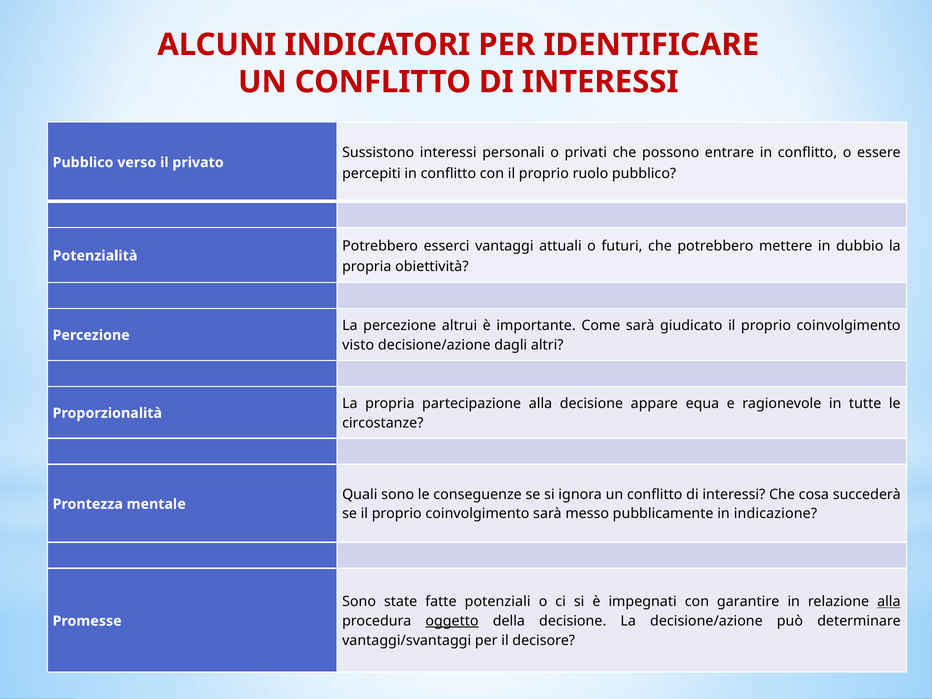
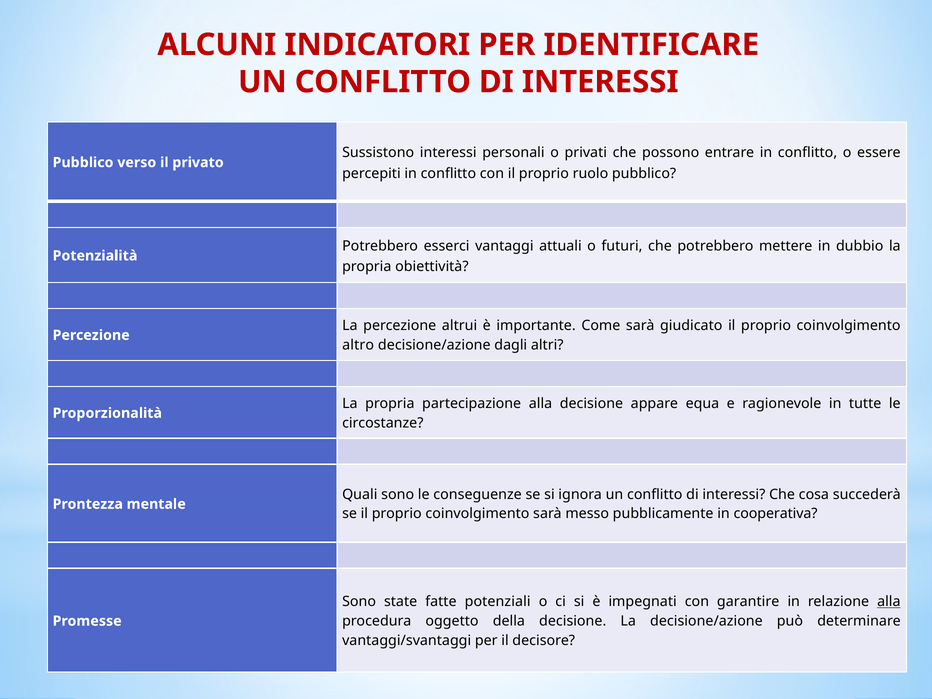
visto: visto -> altro
indicazione: indicazione -> cooperativa
oggetto underline: present -> none
